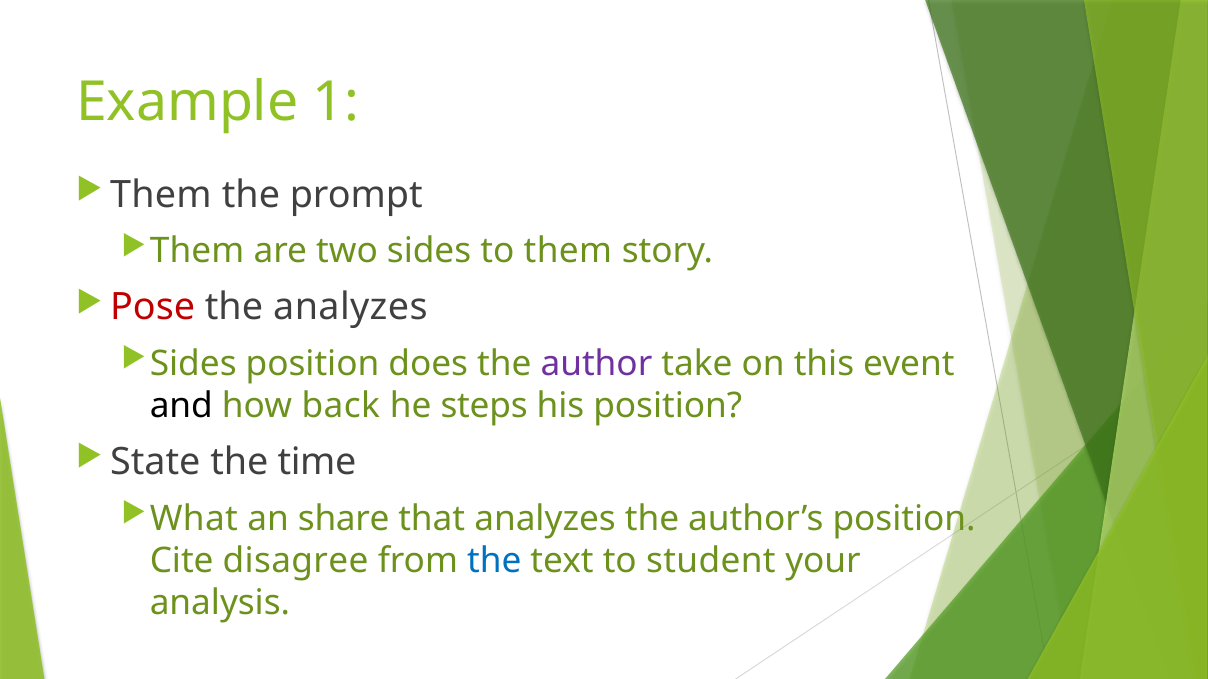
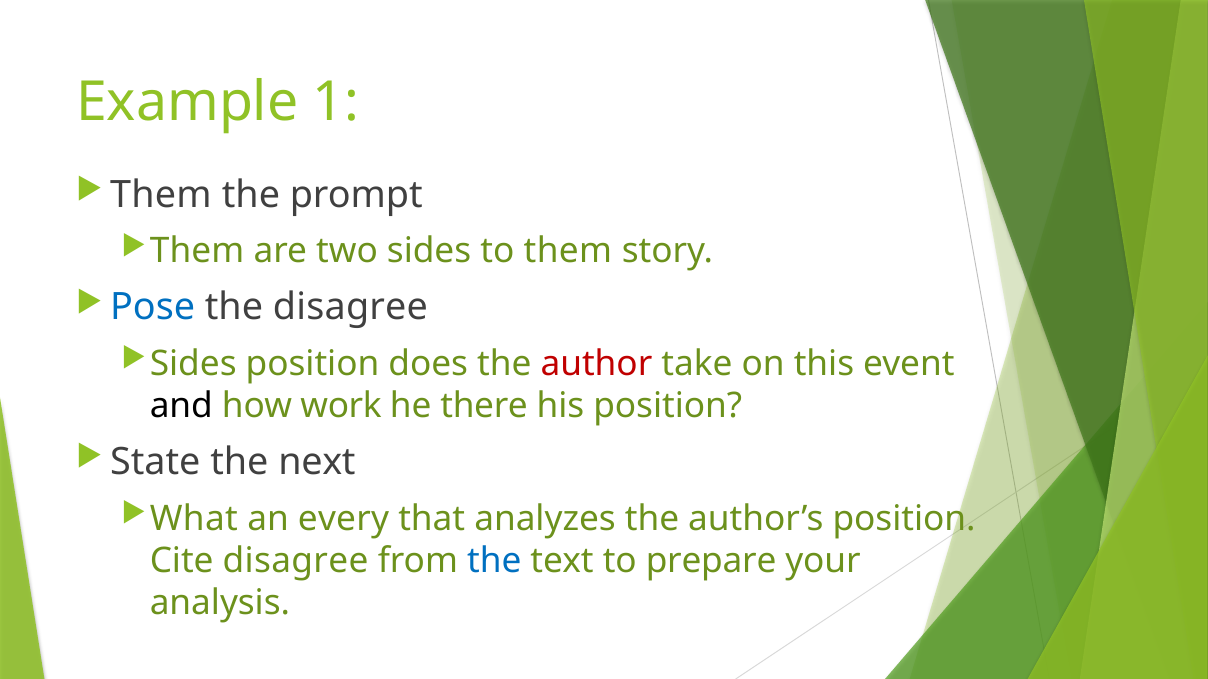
Pose colour: red -> blue
the analyzes: analyzes -> disagree
author colour: purple -> red
back: back -> work
steps: steps -> there
time: time -> next
share: share -> every
student: student -> prepare
